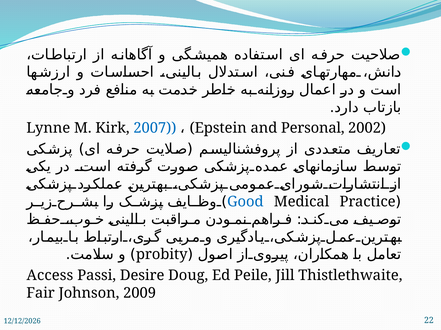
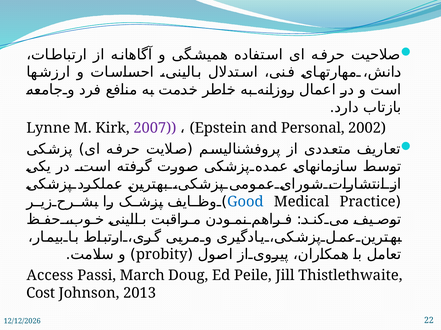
2007 colour: blue -> purple
Desire: Desire -> March
Fair: Fair -> Cost
2009: 2009 -> 2013
